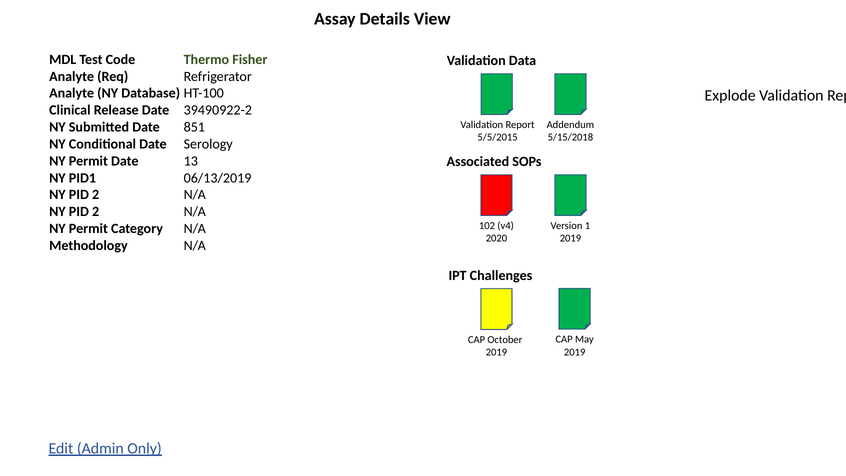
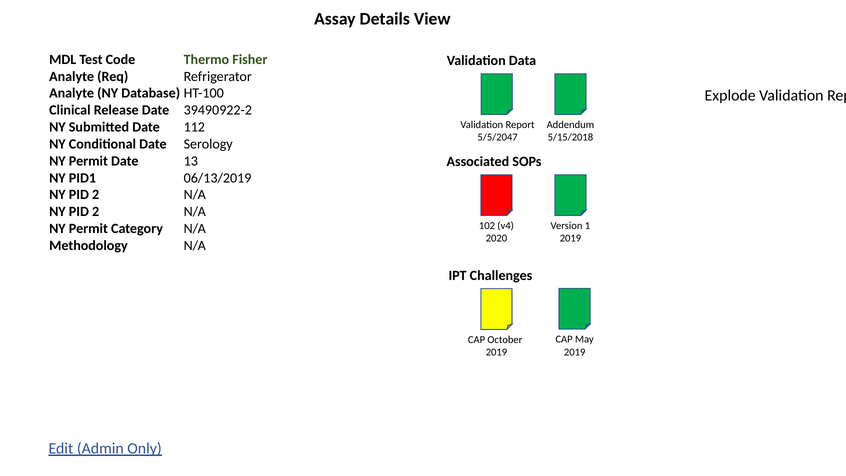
851: 851 -> 112
5/5/2015: 5/5/2015 -> 5/5/2047
